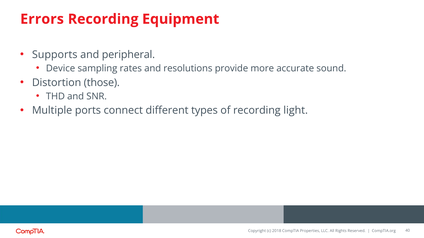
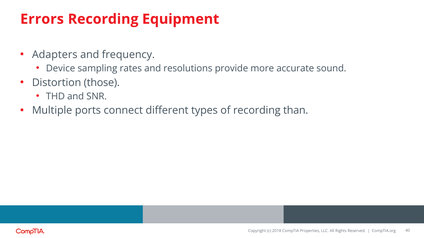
Supports: Supports -> Adapters
peripheral: peripheral -> frequency
light: light -> than
